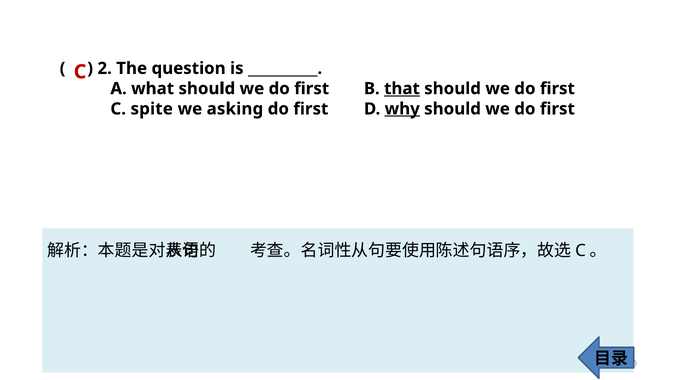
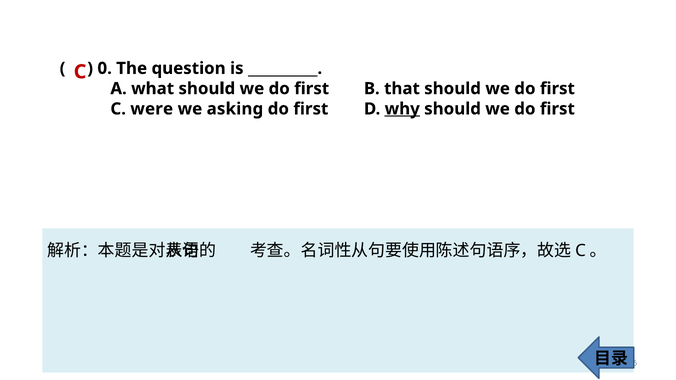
2: 2 -> 0
that underline: present -> none
spite: spite -> were
